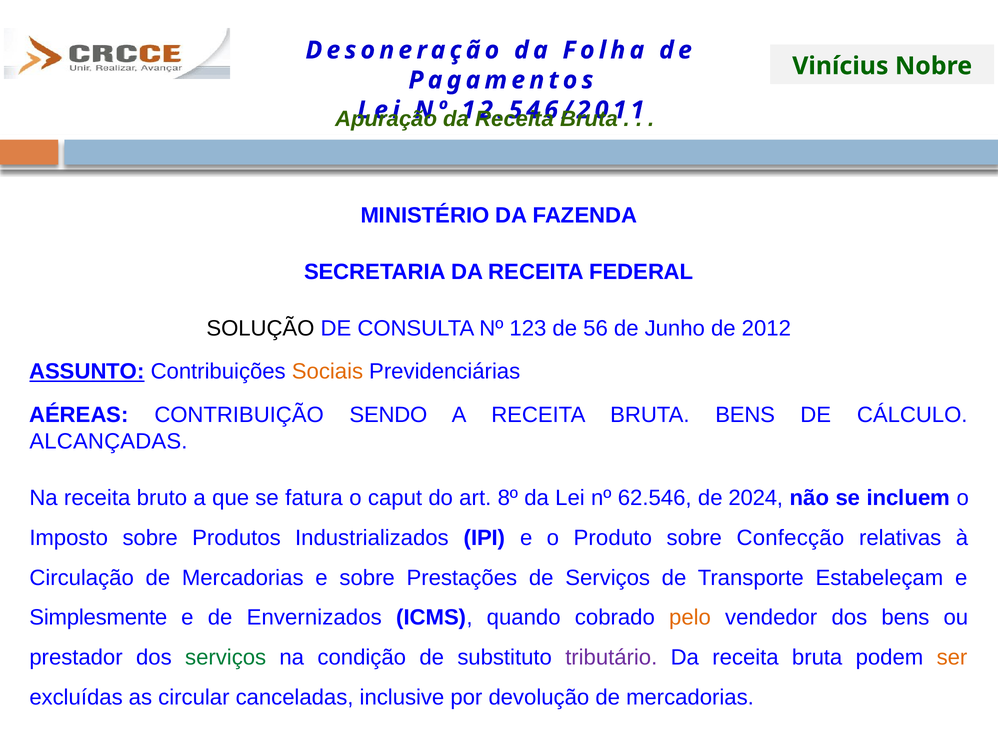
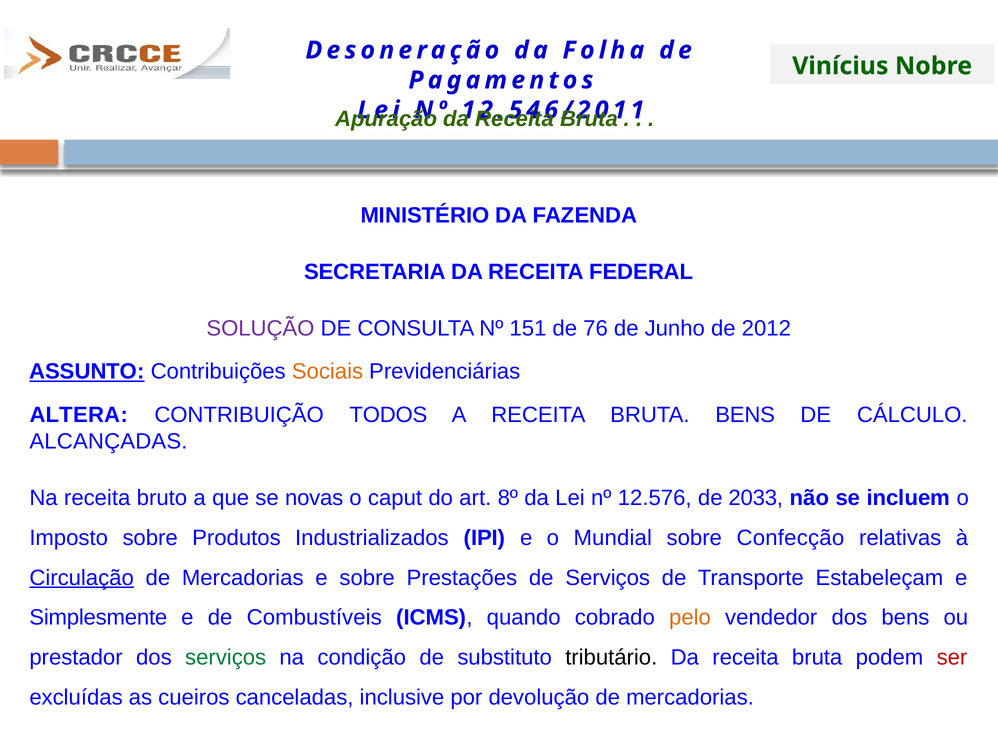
SOLUÇÃO colour: black -> purple
123: 123 -> 151
56: 56 -> 76
AÉREAS: AÉREAS -> ALTERA
SENDO: SENDO -> TODOS
fatura: fatura -> novas
62.546: 62.546 -> 12.576
2024: 2024 -> 2033
Produto: Produto -> Mundial
Circulação underline: none -> present
Envernizados: Envernizados -> Combustíveis
tributário colour: purple -> black
ser colour: orange -> red
circular: circular -> cueiros
